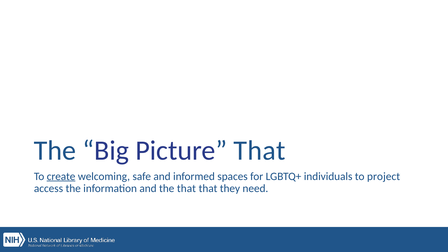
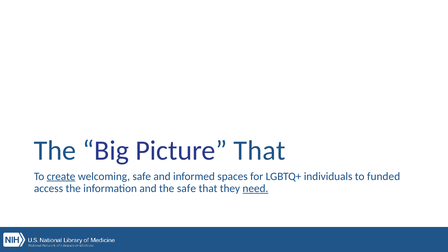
project: project -> funded
the that: that -> safe
need underline: none -> present
